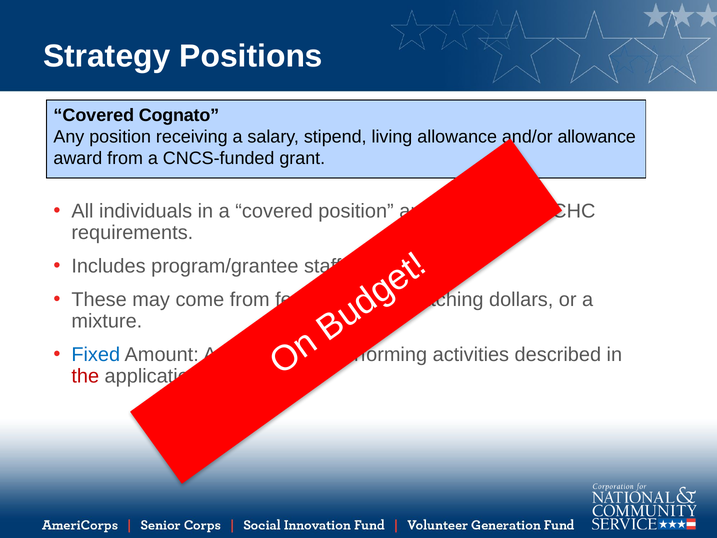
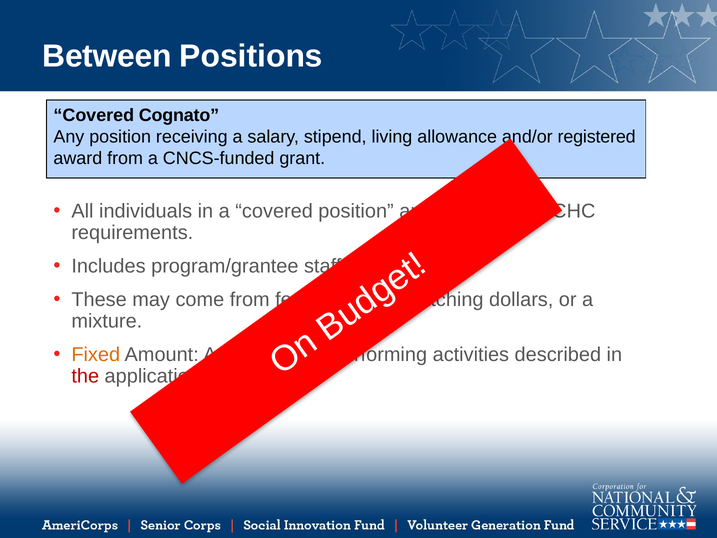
Strategy: Strategy -> Between
allowance at (597, 137): allowance -> registered
Fixed colour: blue -> orange
